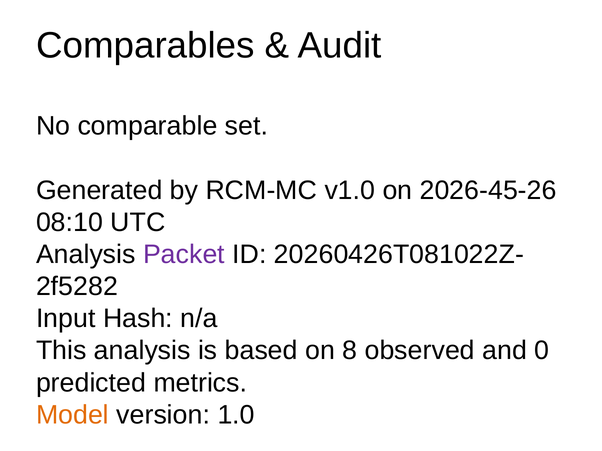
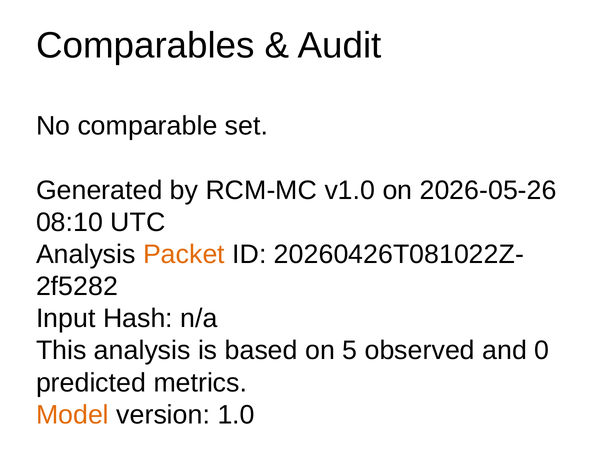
2026-45-26: 2026-45-26 -> 2026-05-26
Packet colour: purple -> orange
8: 8 -> 5
